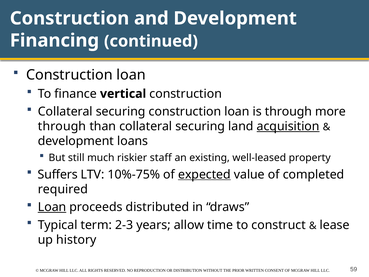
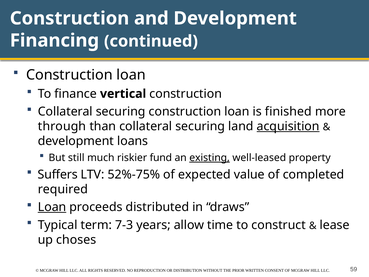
is through: through -> finished
staff: staff -> fund
existing underline: none -> present
10%-75%: 10%-75% -> 52%-75%
expected underline: present -> none
2-3: 2-3 -> 7-3
history: history -> choses
